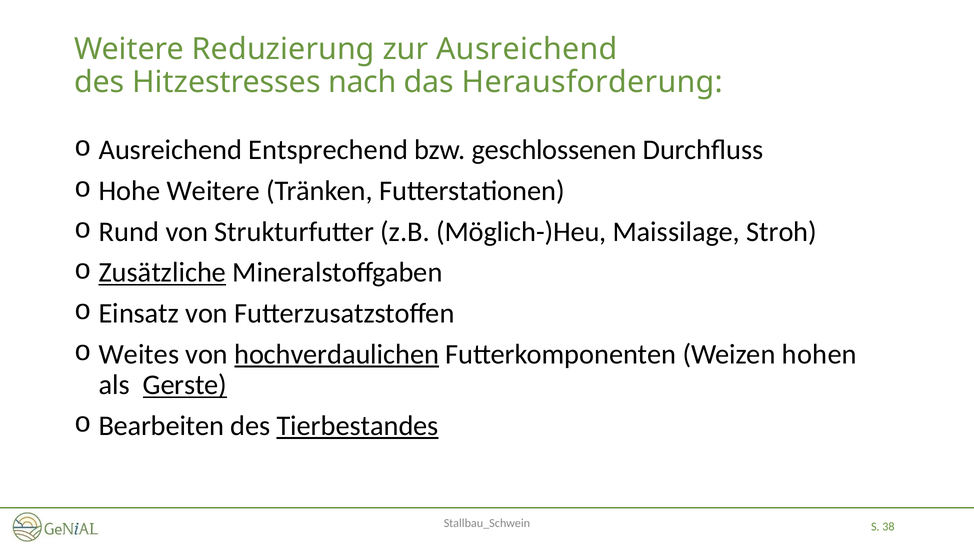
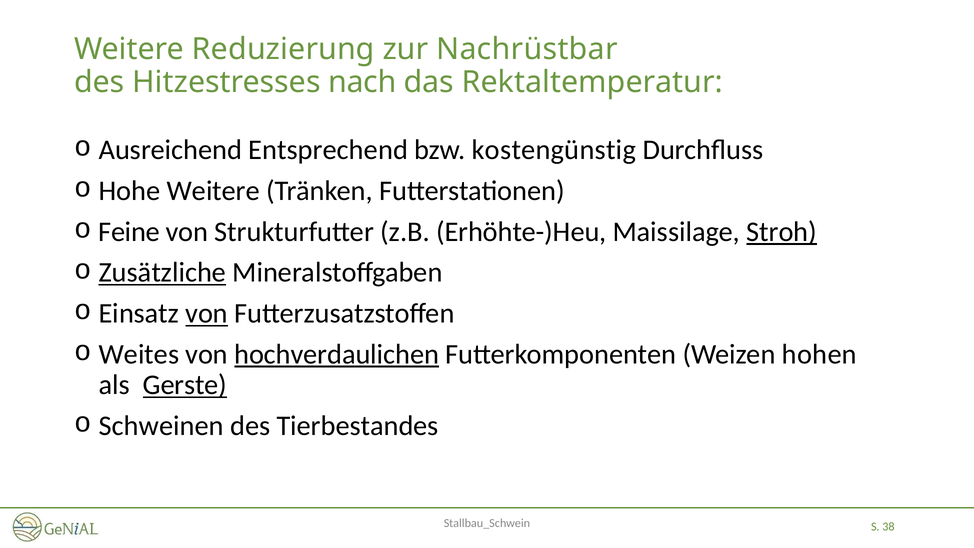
zur Ausreichend: Ausreichend -> Nachrüstbar
Herausforderung: Herausforderung -> Rektaltemperatur
geschlossenen: geschlossenen -> kostengünstig
Rund: Rund -> Feine
Möglich-)Heu: Möglich-)Heu -> Erhöhte-)Heu
Stroh underline: none -> present
von at (207, 313) underline: none -> present
Bearbeiten: Bearbeiten -> Schweinen
Tierbestandes underline: present -> none
